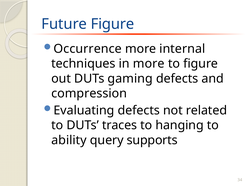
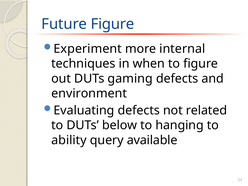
Occurrence: Occurrence -> Experiment
in more: more -> when
compression: compression -> environment
traces: traces -> below
supports: supports -> available
